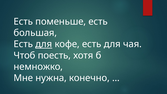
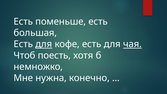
чая underline: none -> present
